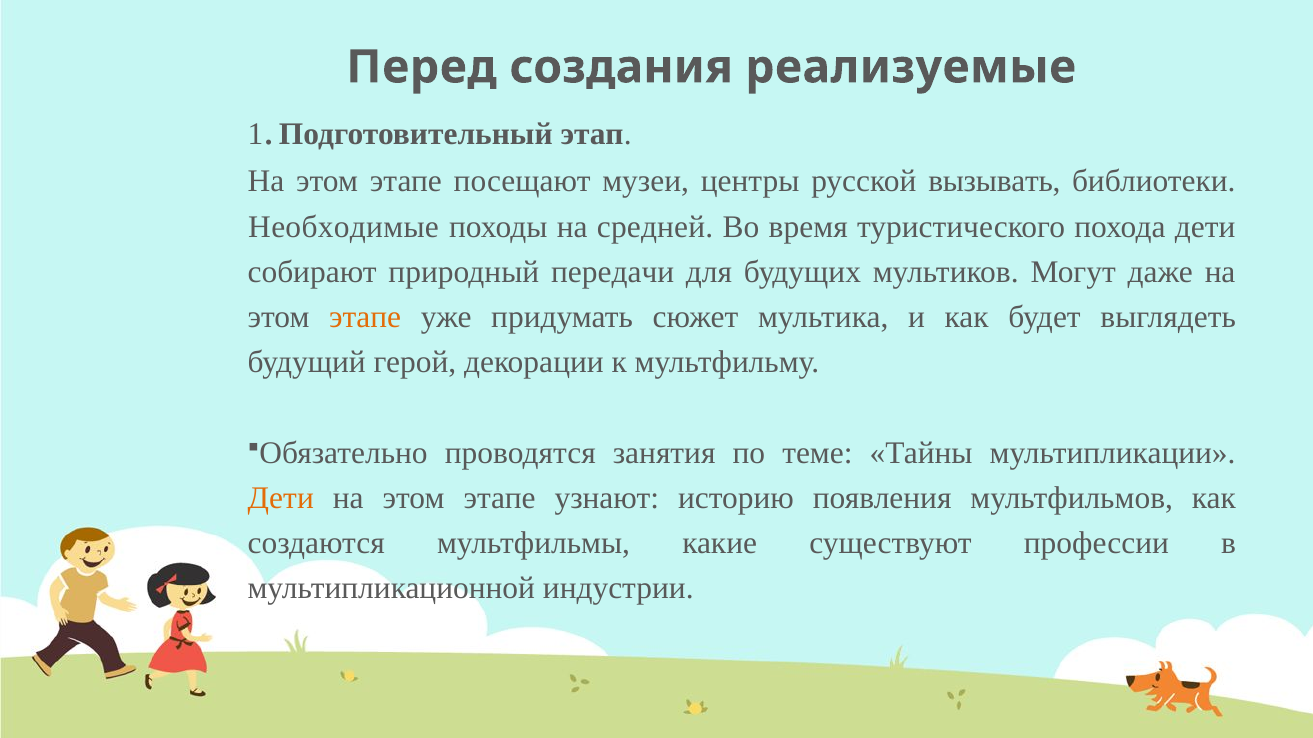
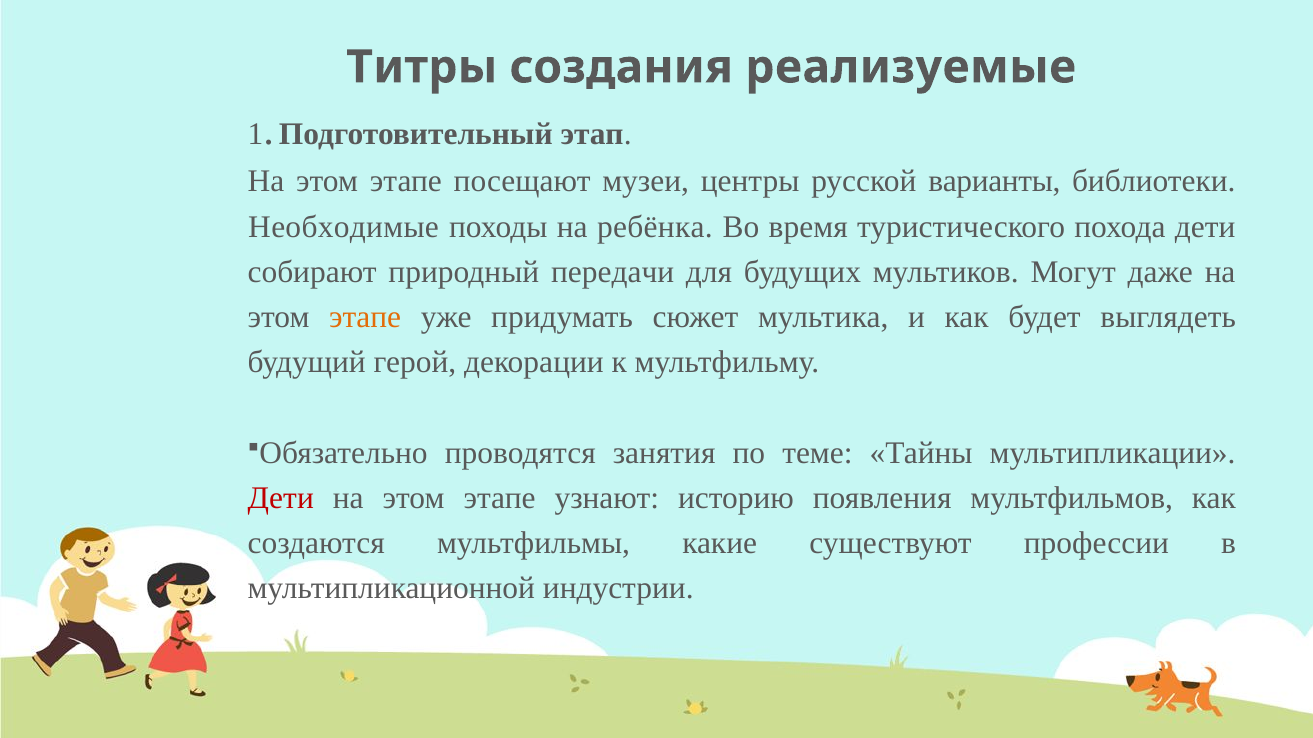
Перед: Перед -> Титры
вызывать: вызывать -> варианты
средней: средней -> ребёнка
Дети at (281, 498) colour: orange -> red
